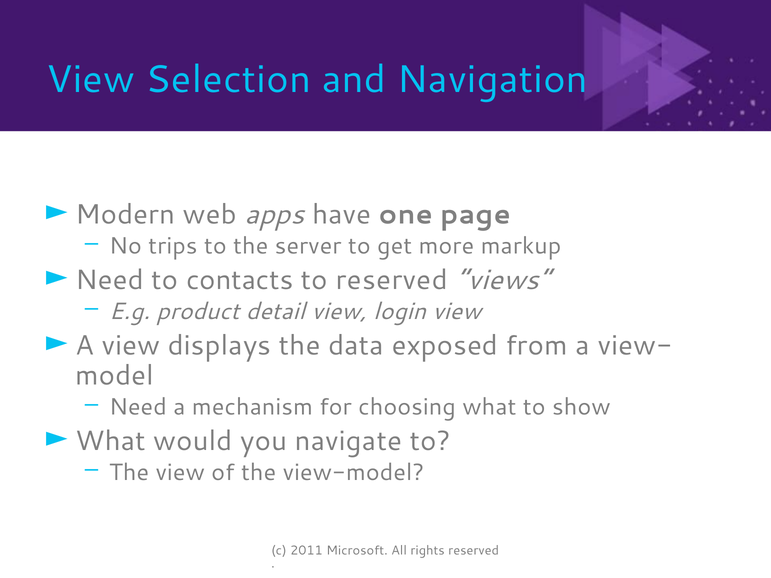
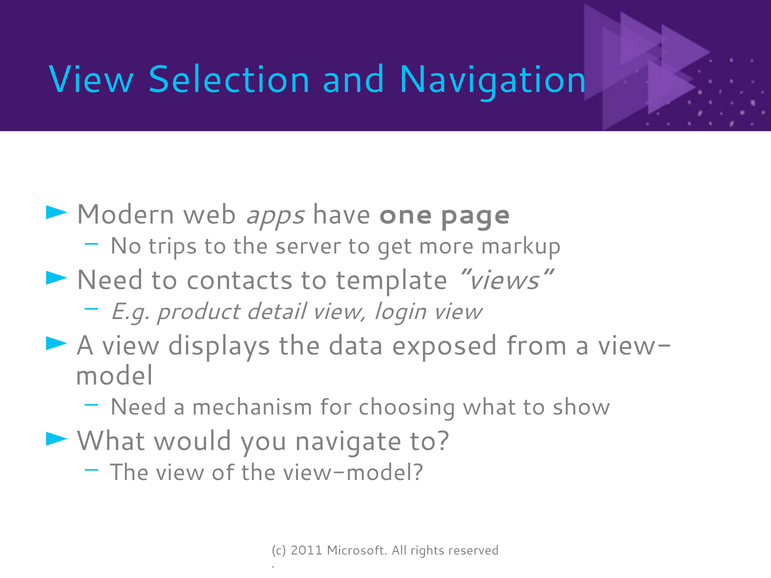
to reserved: reserved -> template
